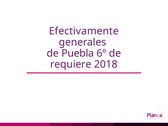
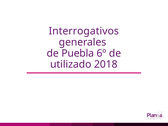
Efectivamente: Efectivamente -> Interrogativos
requiere: requiere -> utilizado
